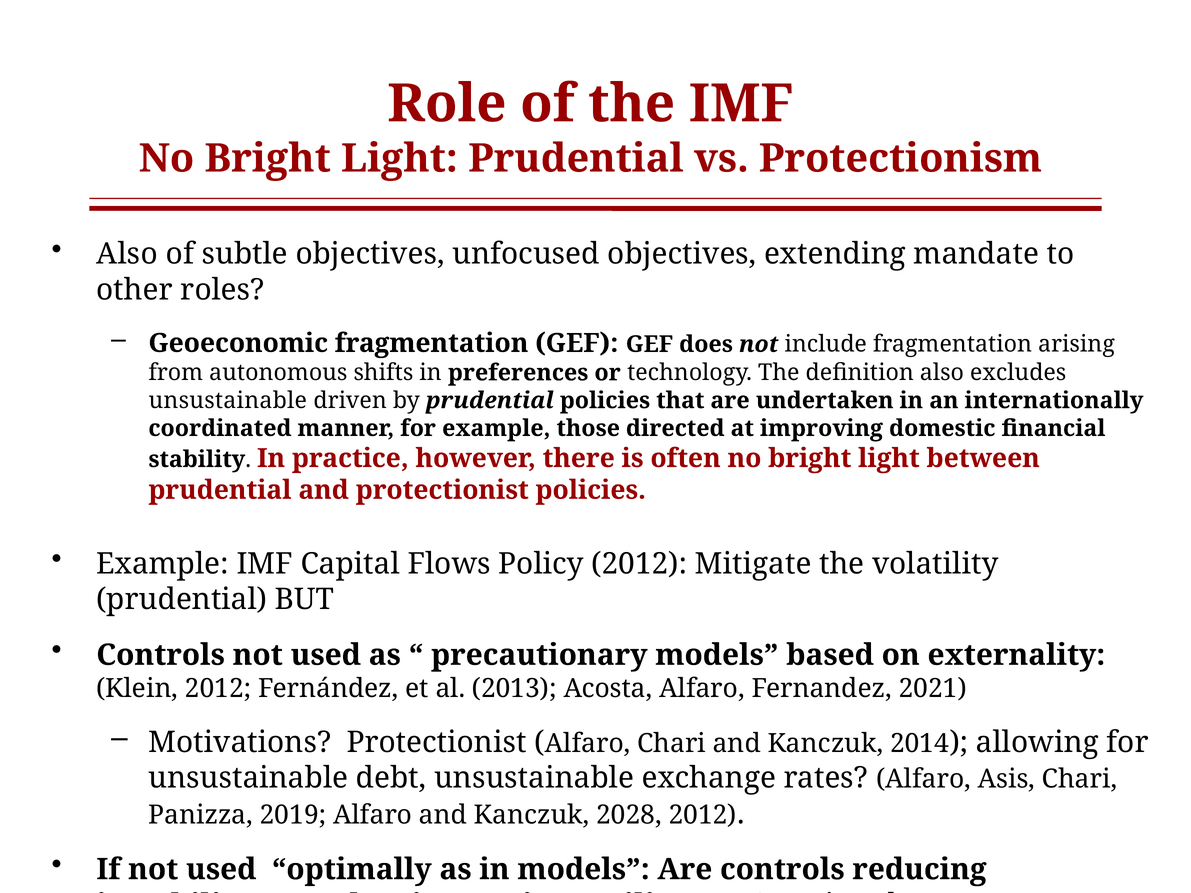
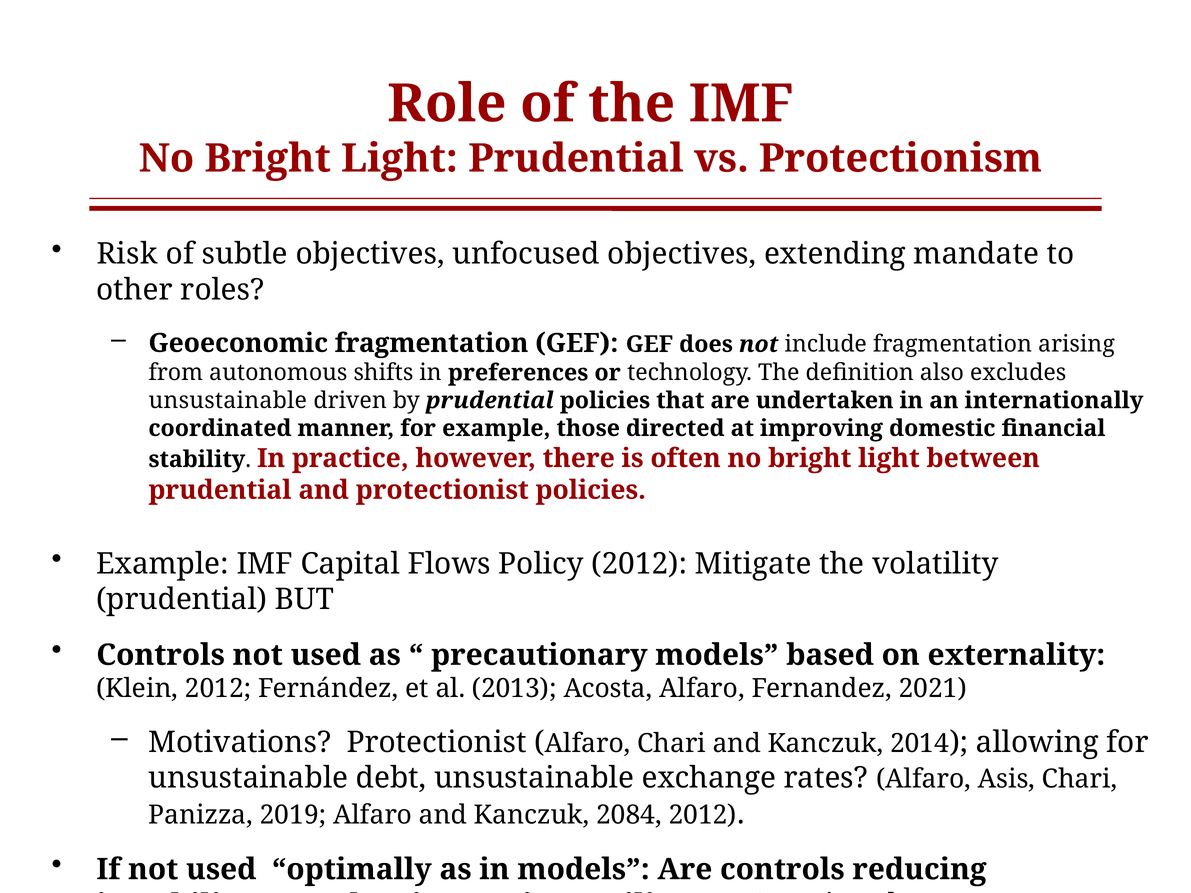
Also at (127, 254): Also -> Risk
2028: 2028 -> 2084
